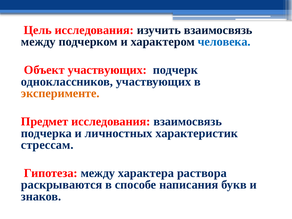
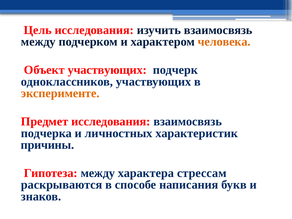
человека colour: blue -> orange
стрессам: стрессам -> причины
раствора: раствора -> стрессам
